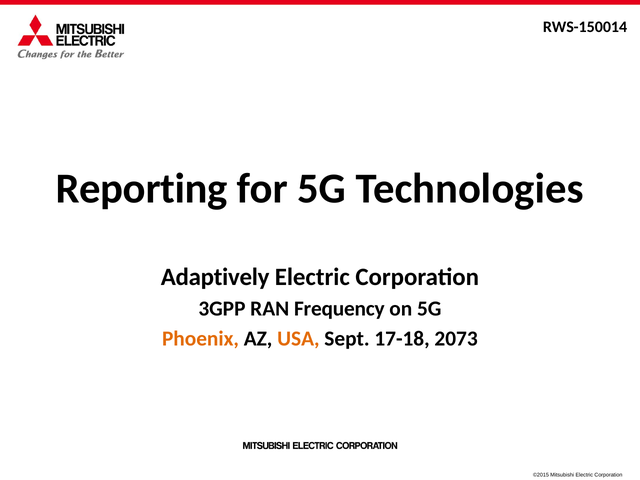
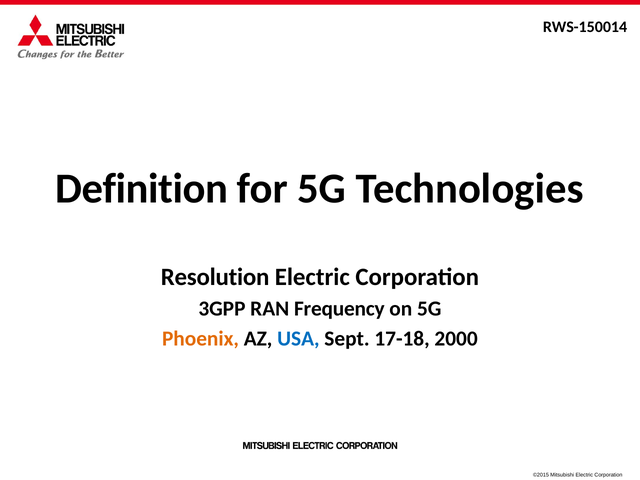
Reporting: Reporting -> Definition
Adaptively: Adaptively -> Resolution
USA colour: orange -> blue
2073: 2073 -> 2000
